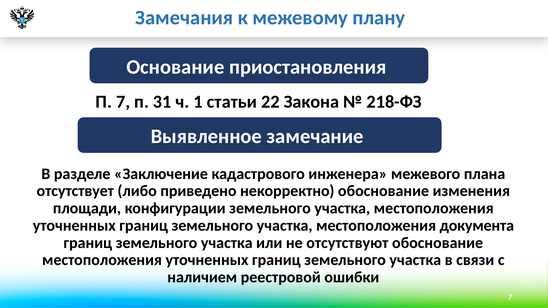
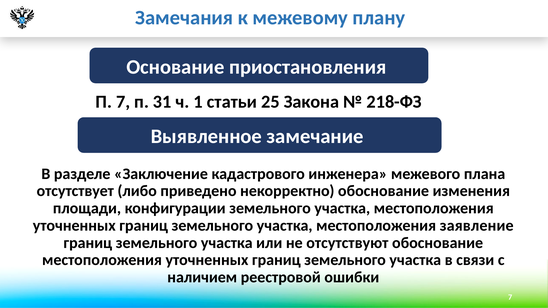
22: 22 -> 25
документа: документа -> заявление
